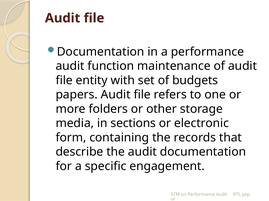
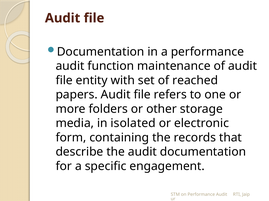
budgets: budgets -> reached
sections: sections -> isolated
